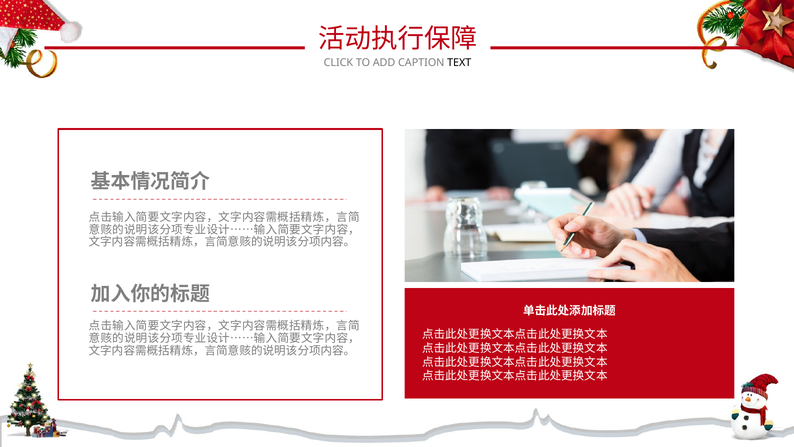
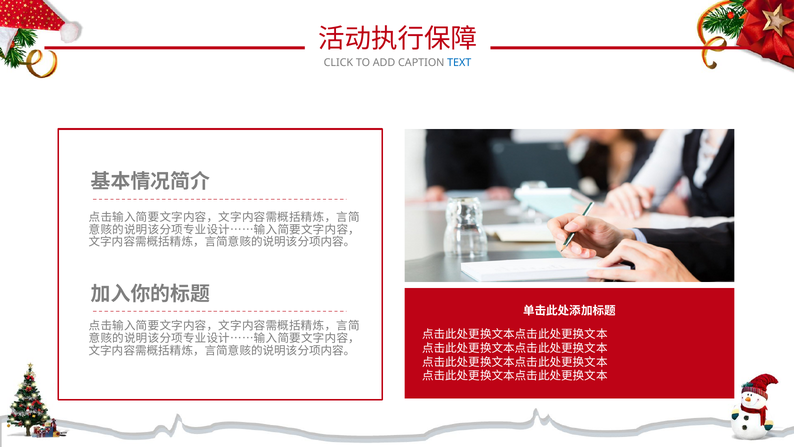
TEXT colour: black -> blue
